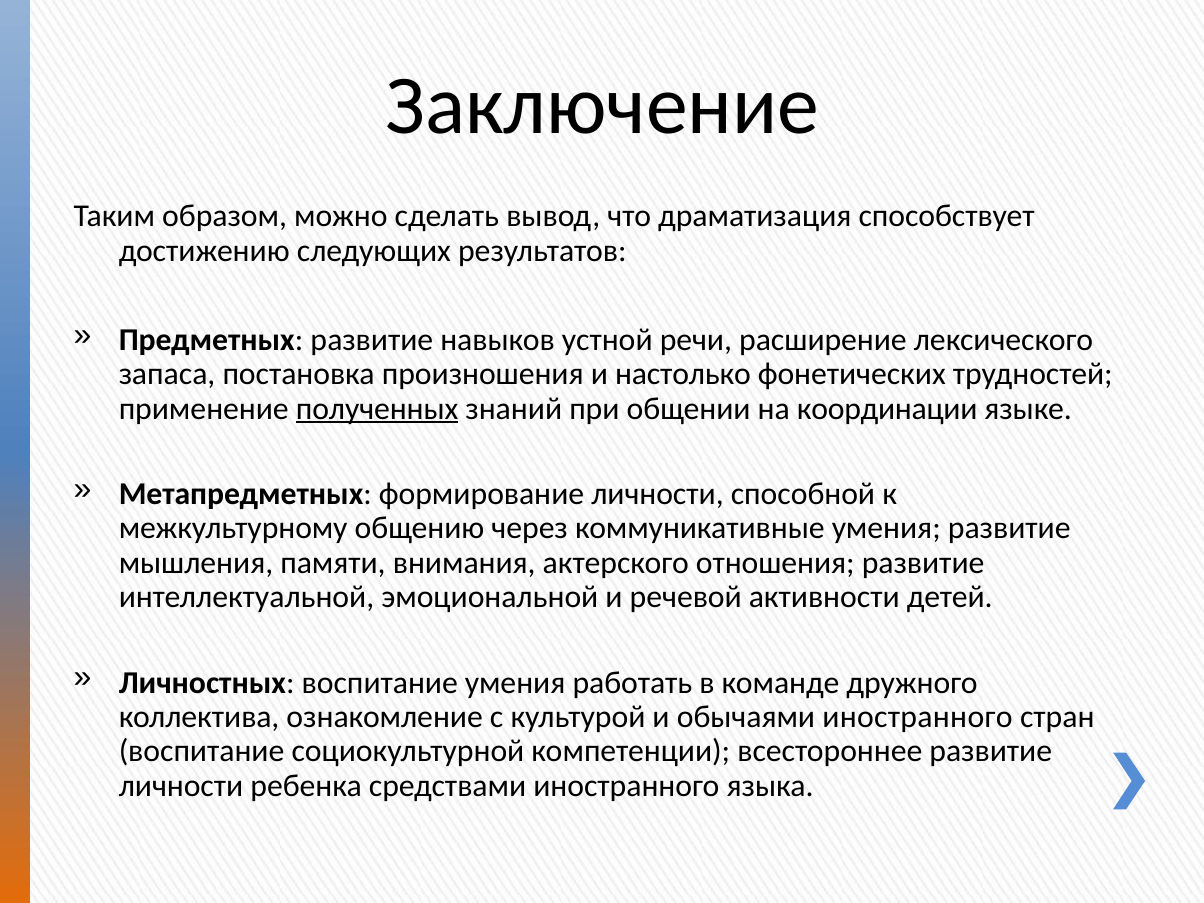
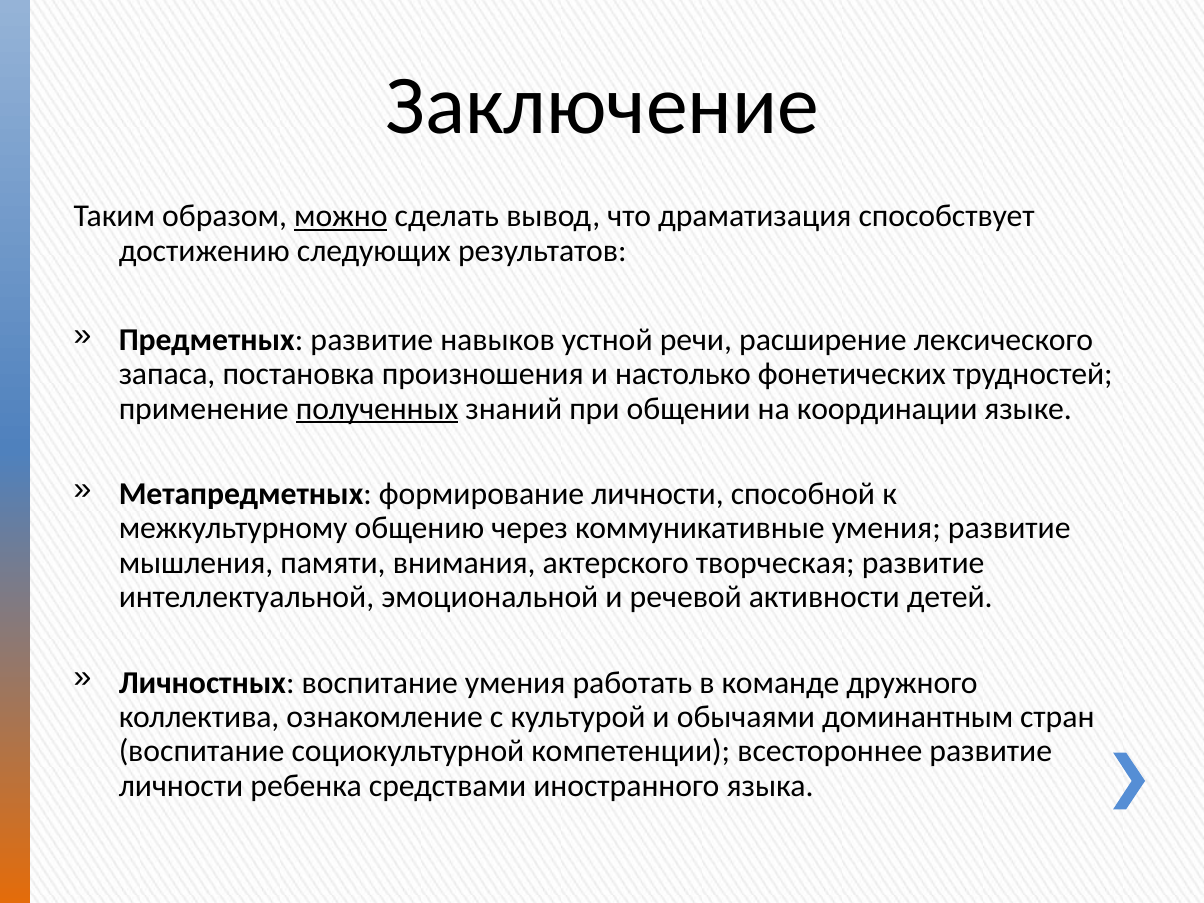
можно underline: none -> present
отношения: отношения -> творческая
обычаями иностранного: иностранного -> доминантным
